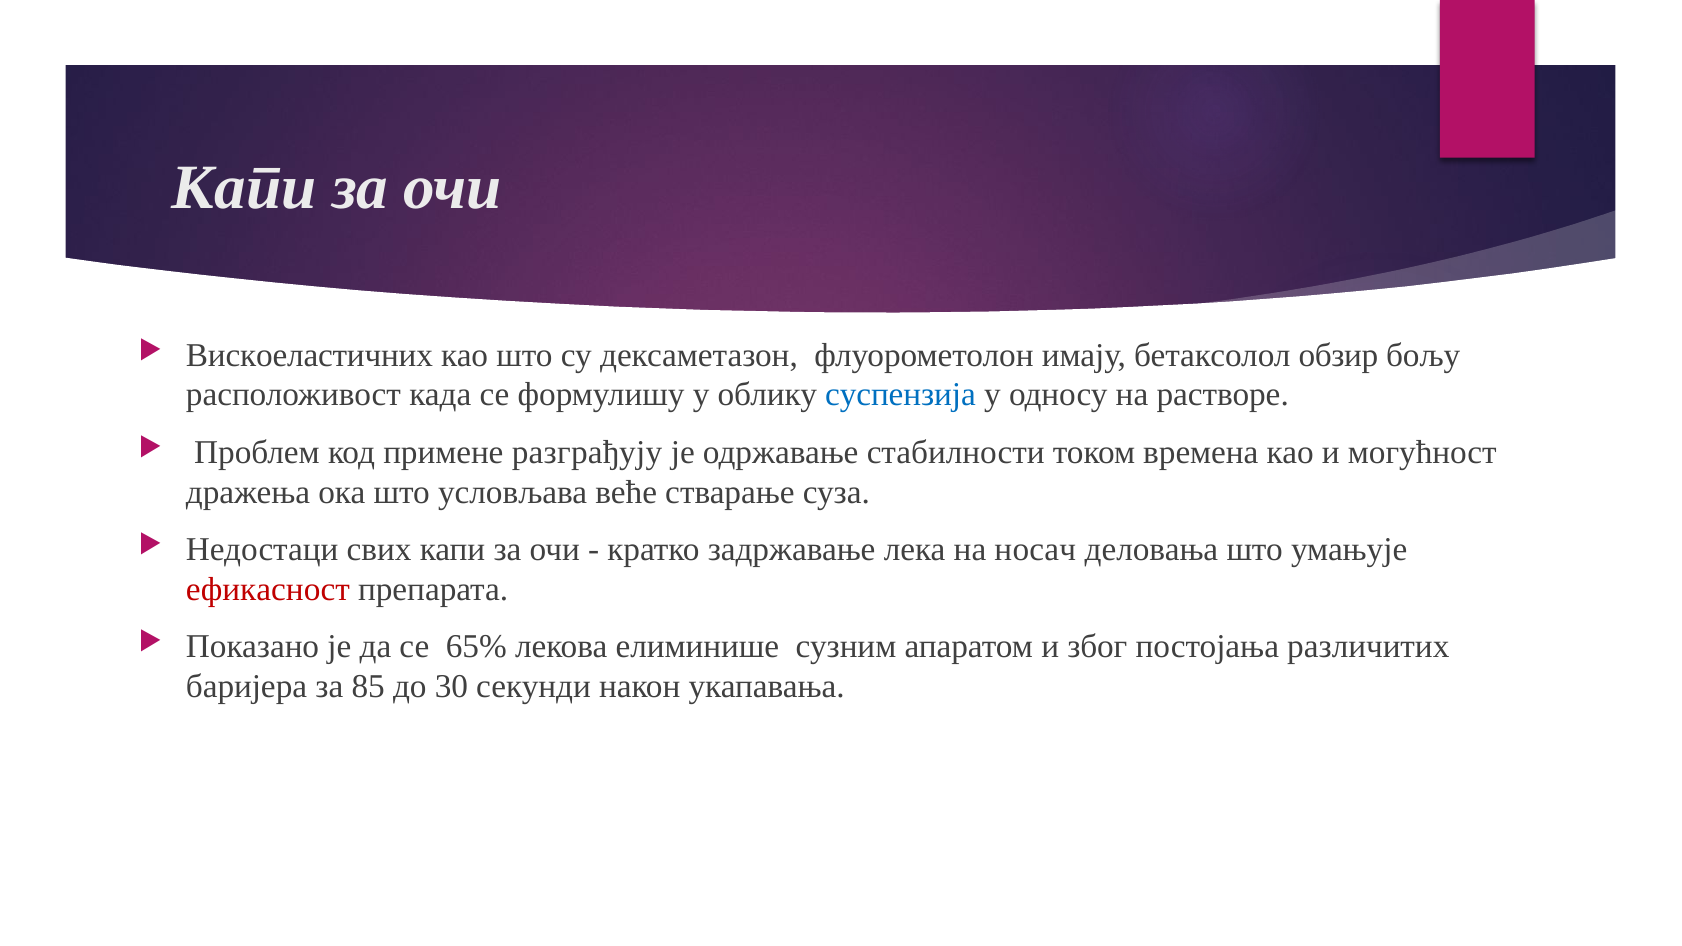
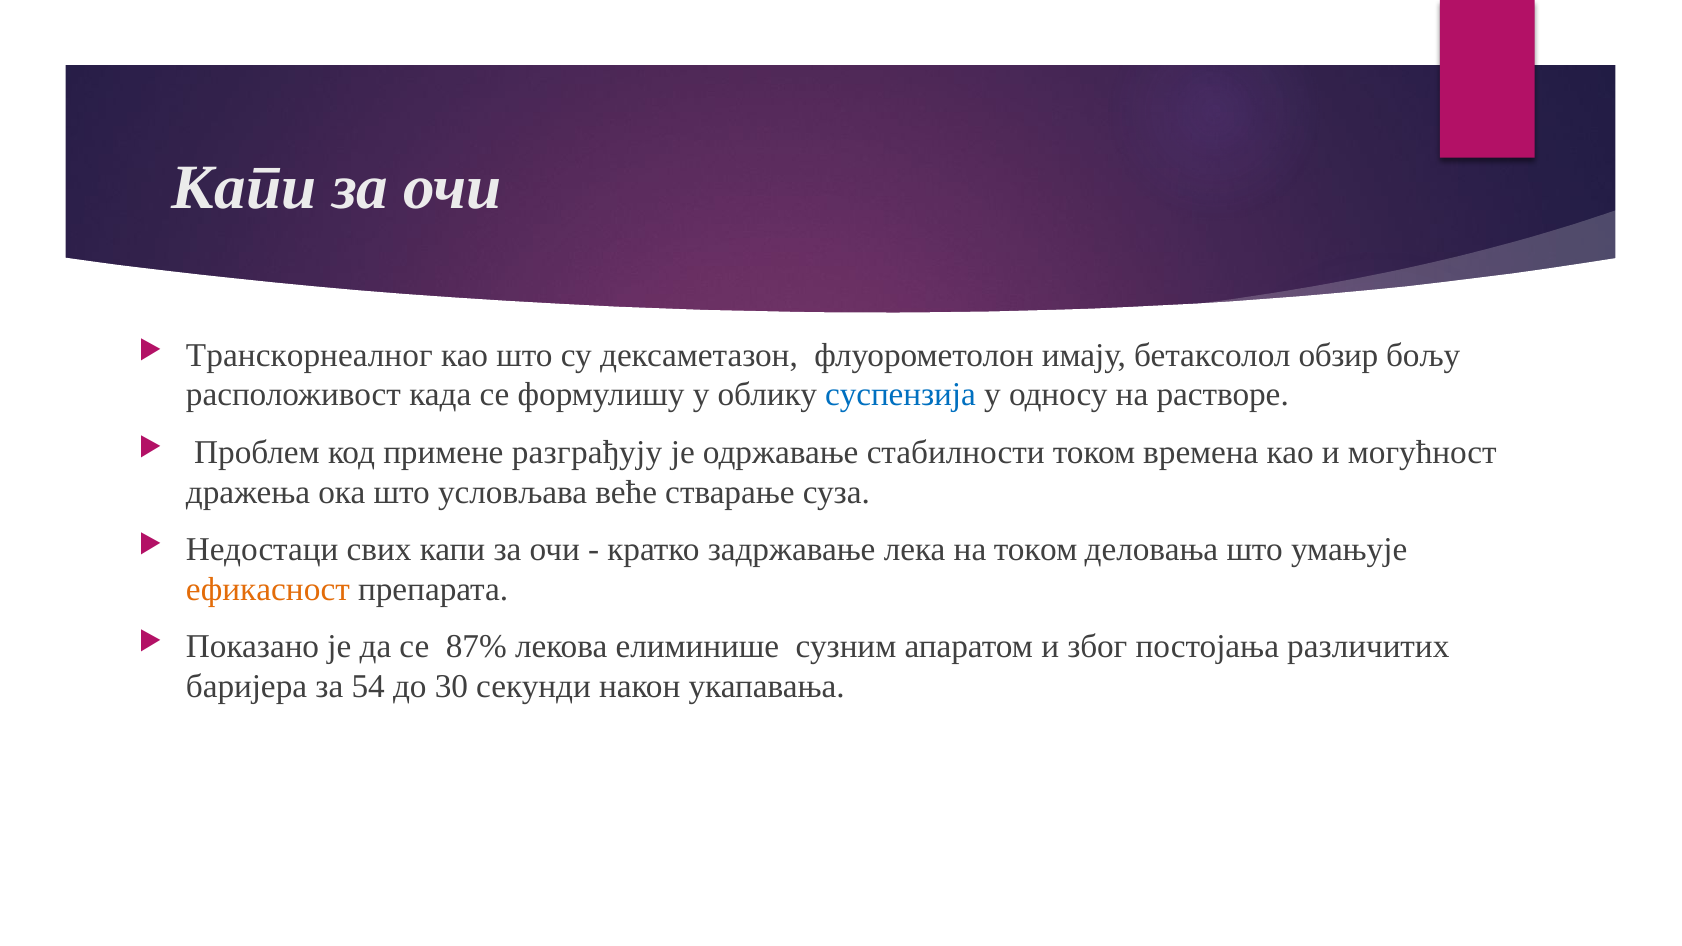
Вискоеластичних: Вискоеластичних -> Транскорнеалног
на носач: носач -> током
ефикасност colour: red -> orange
65%: 65% -> 87%
85: 85 -> 54
